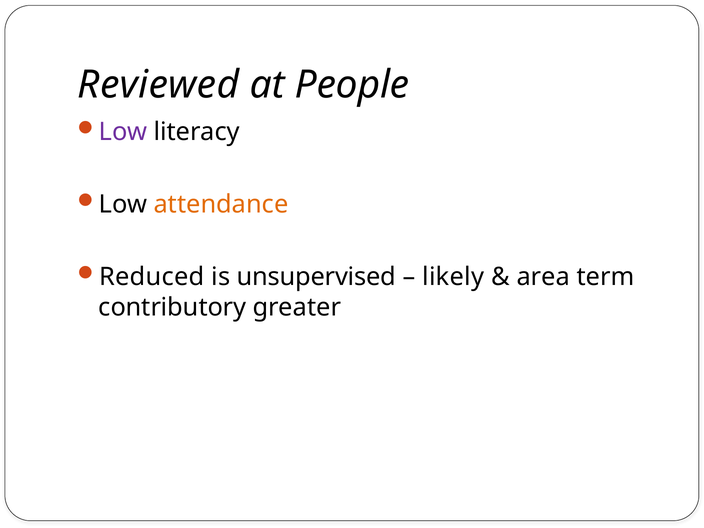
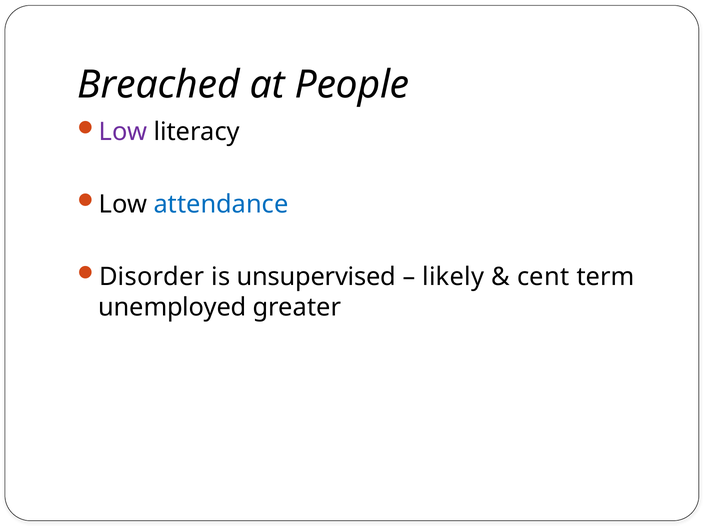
Reviewed: Reviewed -> Breached
attendance colour: orange -> blue
Reduced: Reduced -> Disorder
area: area -> cent
contributory: contributory -> unemployed
